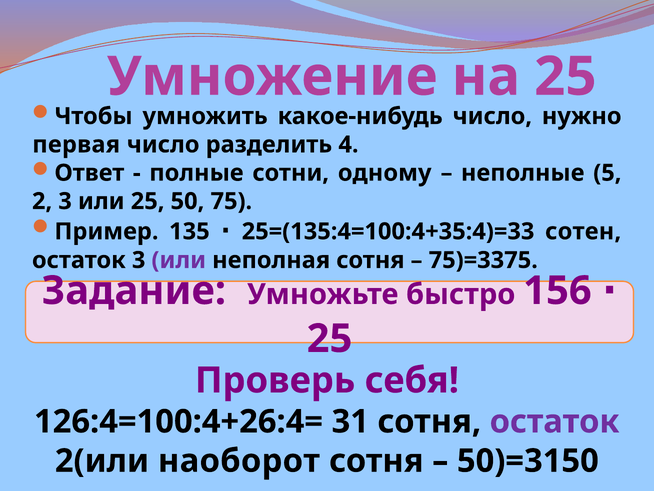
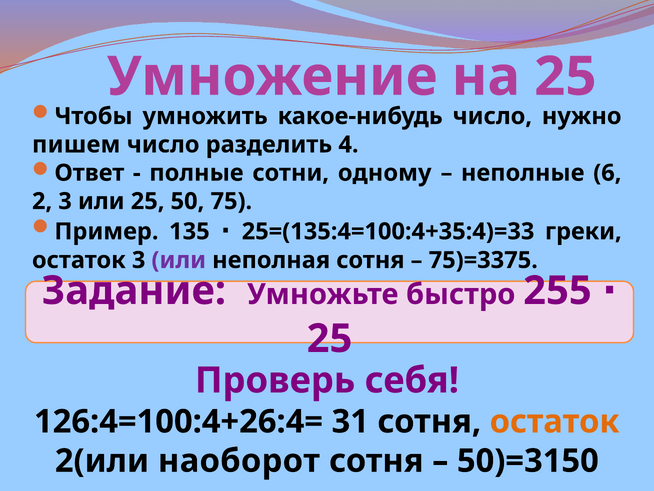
первая: первая -> пишем
5: 5 -> 6
сотен: сотен -> греки
156: 156 -> 255
остаток at (555, 421) colour: purple -> orange
